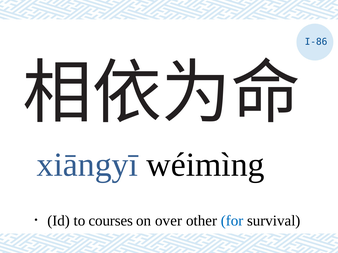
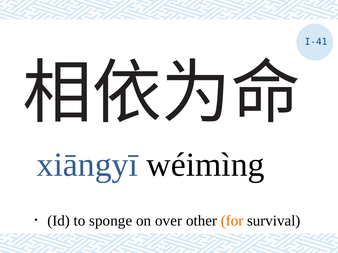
I-86: I-86 -> I-41
courses: courses -> sponge
for colour: blue -> orange
